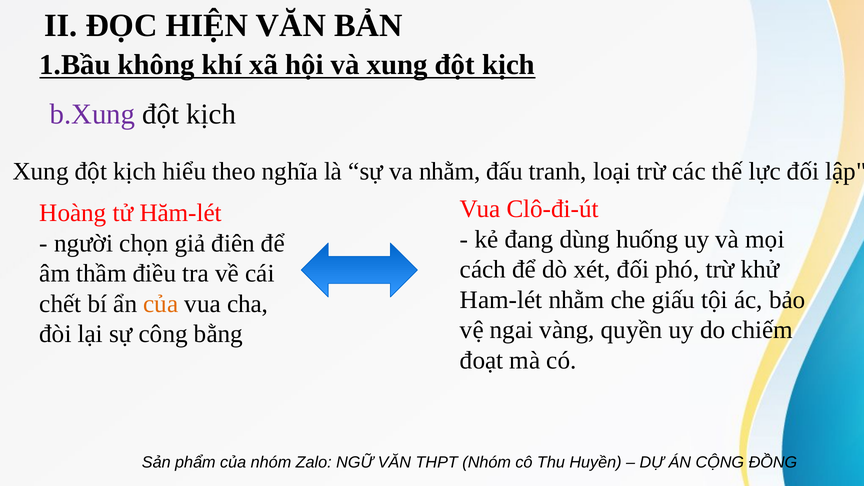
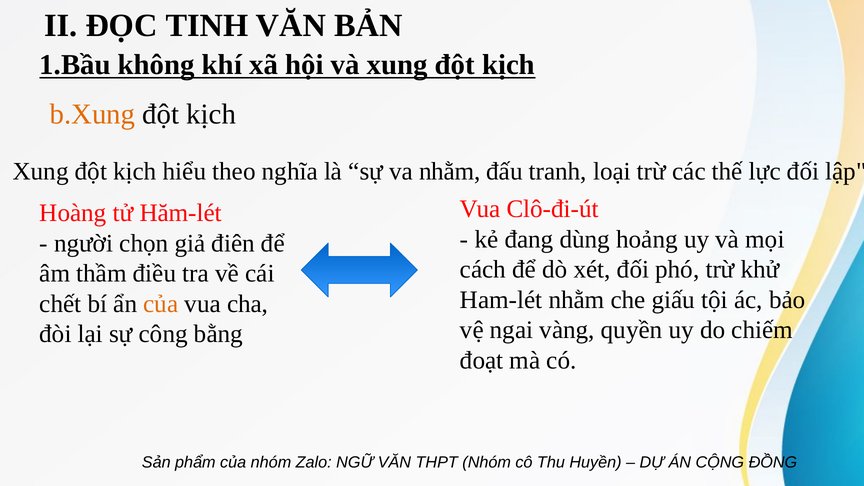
HIỆN: HIỆN -> TINH
b.Xung colour: purple -> orange
huống: huống -> hoảng
